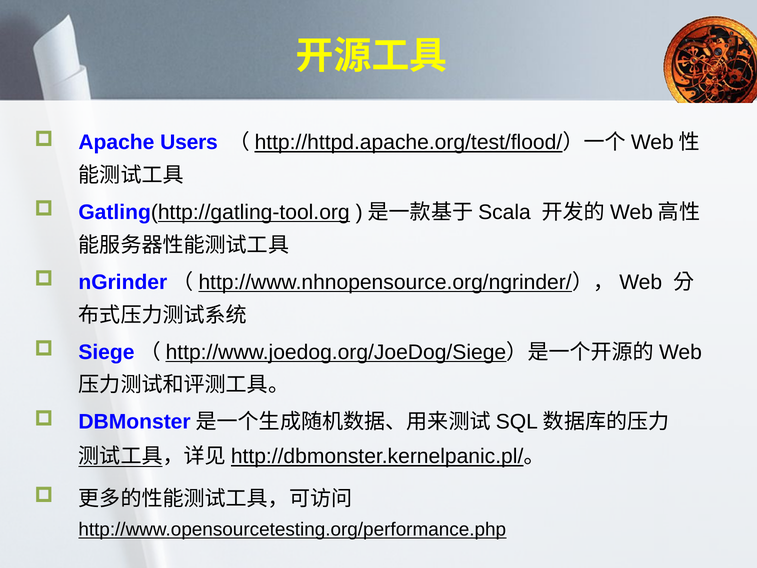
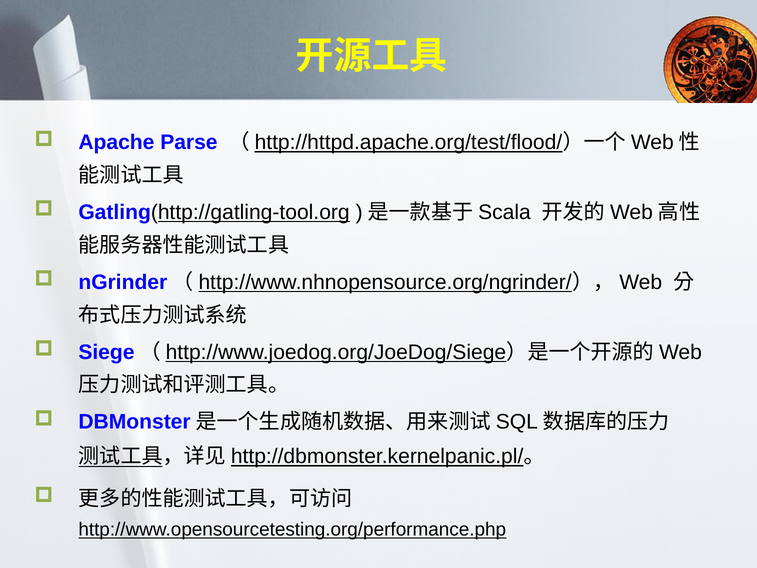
Users: Users -> Parse
